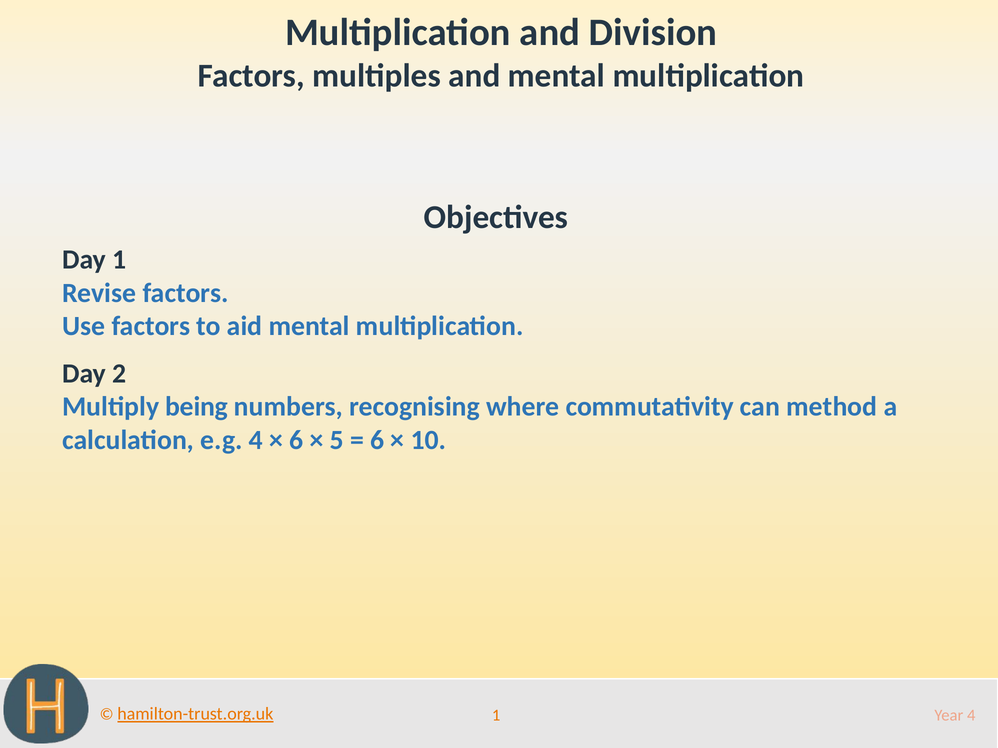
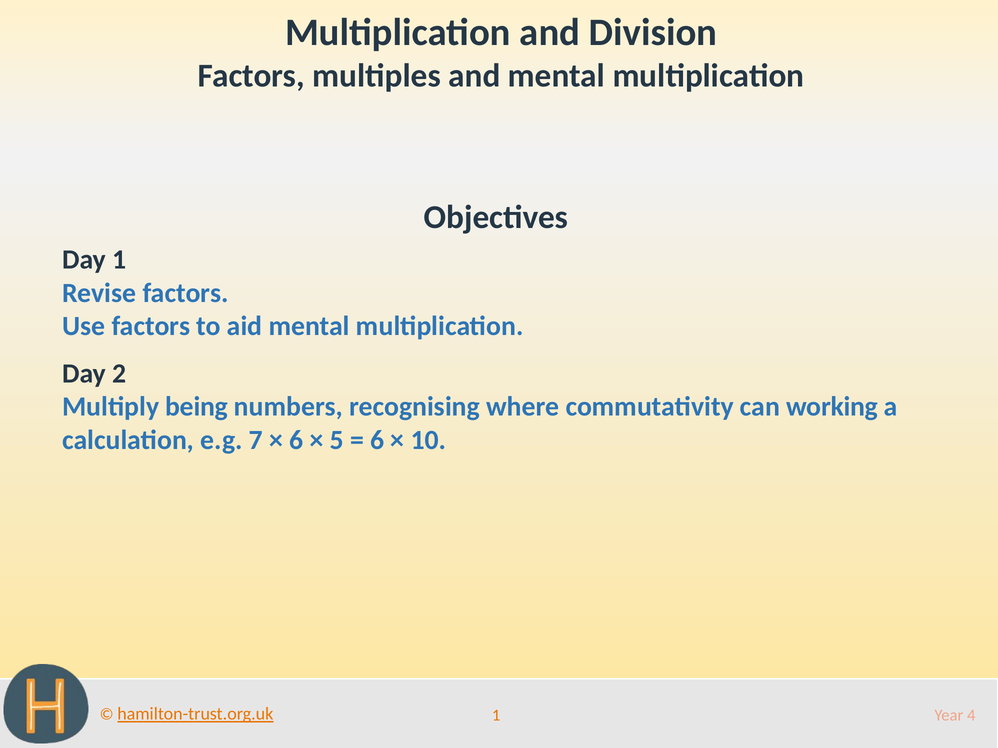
method: method -> working
e.g 4: 4 -> 7
